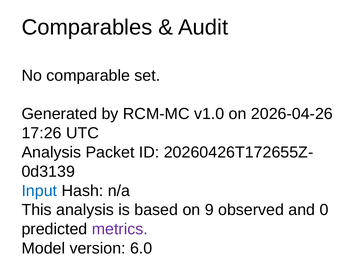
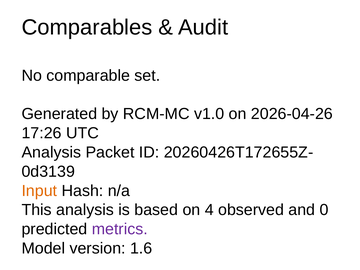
Input colour: blue -> orange
9: 9 -> 4
6.0: 6.0 -> 1.6
